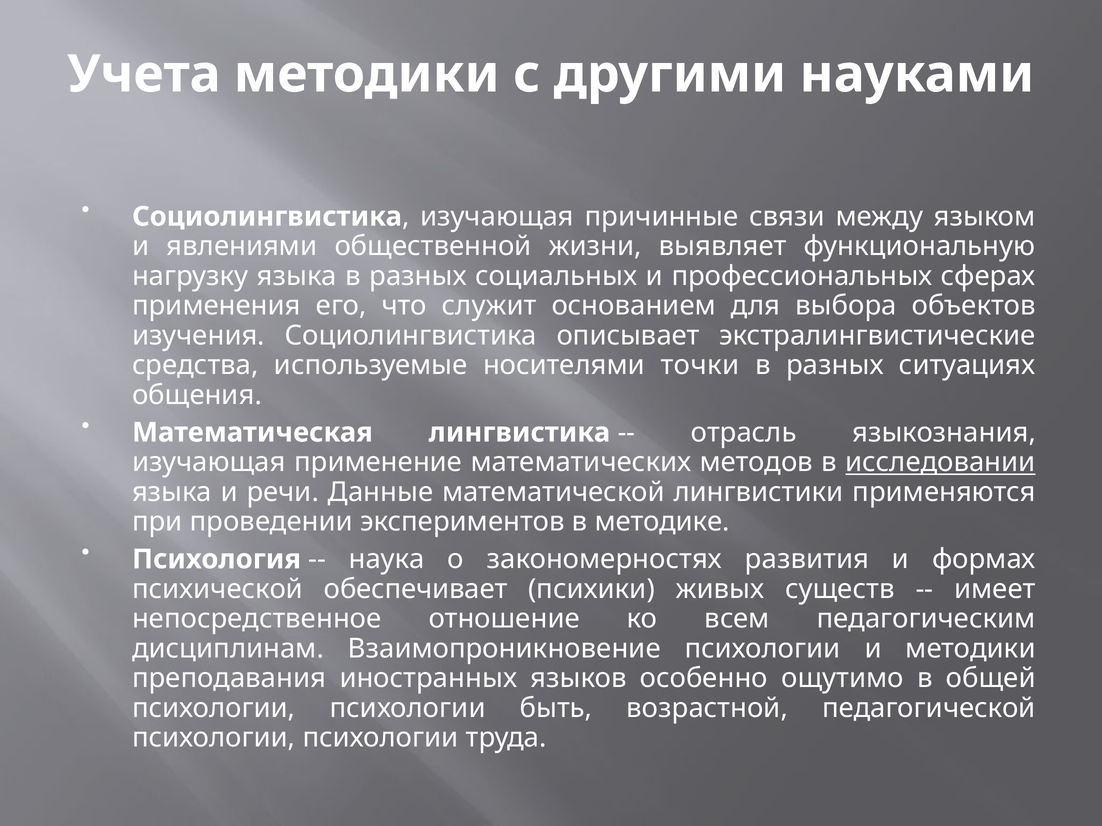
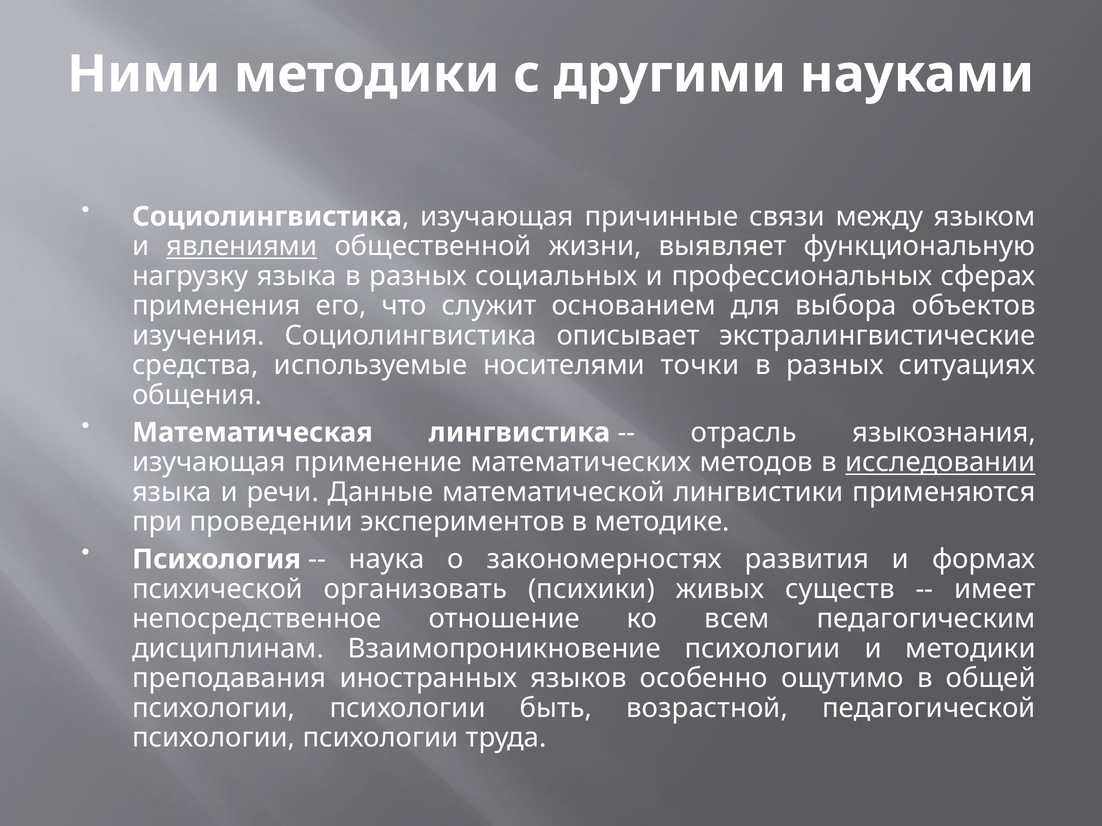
Учета: Учета -> Ними
явлениями underline: none -> present
обеспечивает: обеспечивает -> организовать
